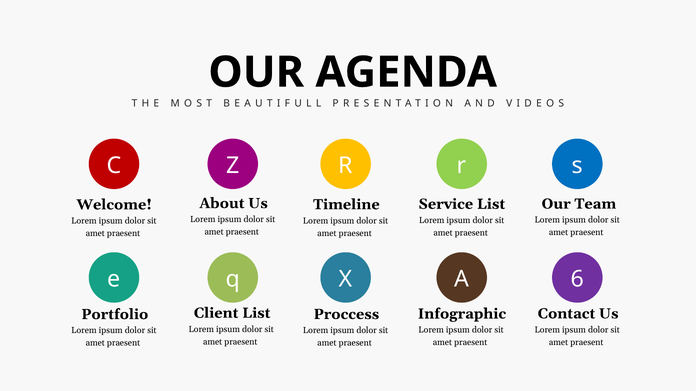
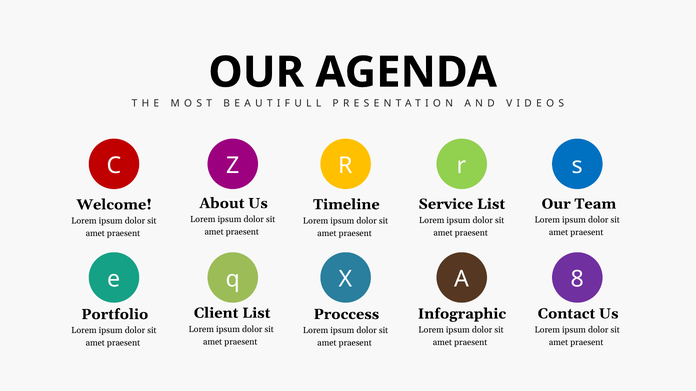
6: 6 -> 8
